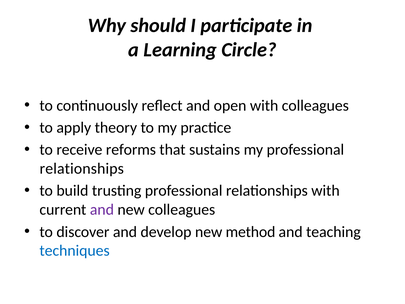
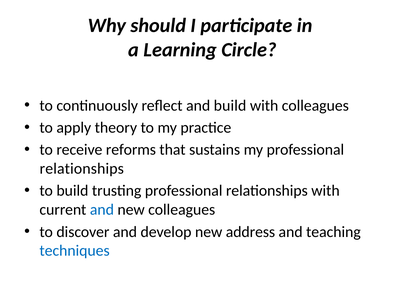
and open: open -> build
and at (102, 210) colour: purple -> blue
method: method -> address
